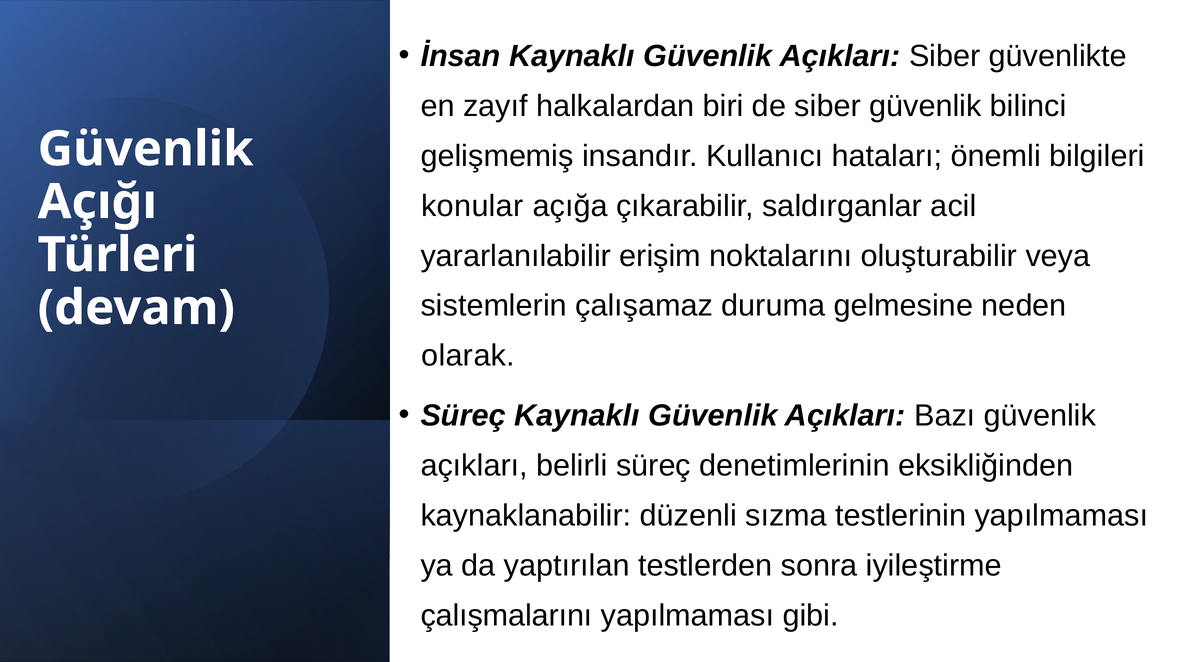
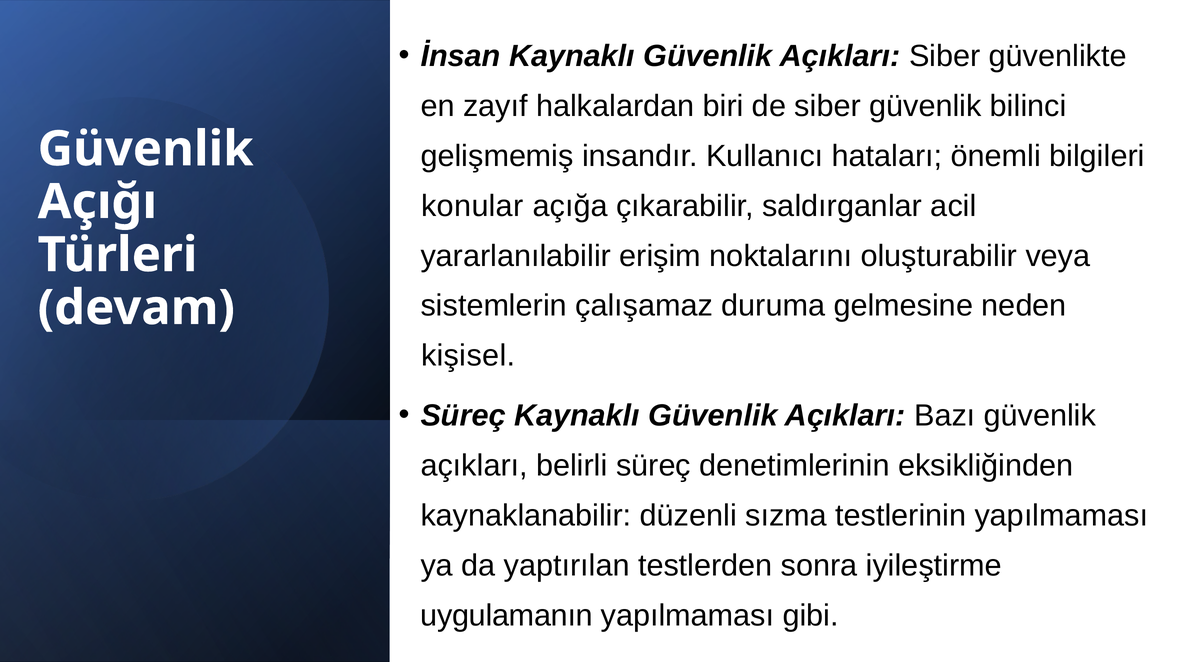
olarak: olarak -> kişisel
çalışmalarını: çalışmalarını -> uygulamanın
